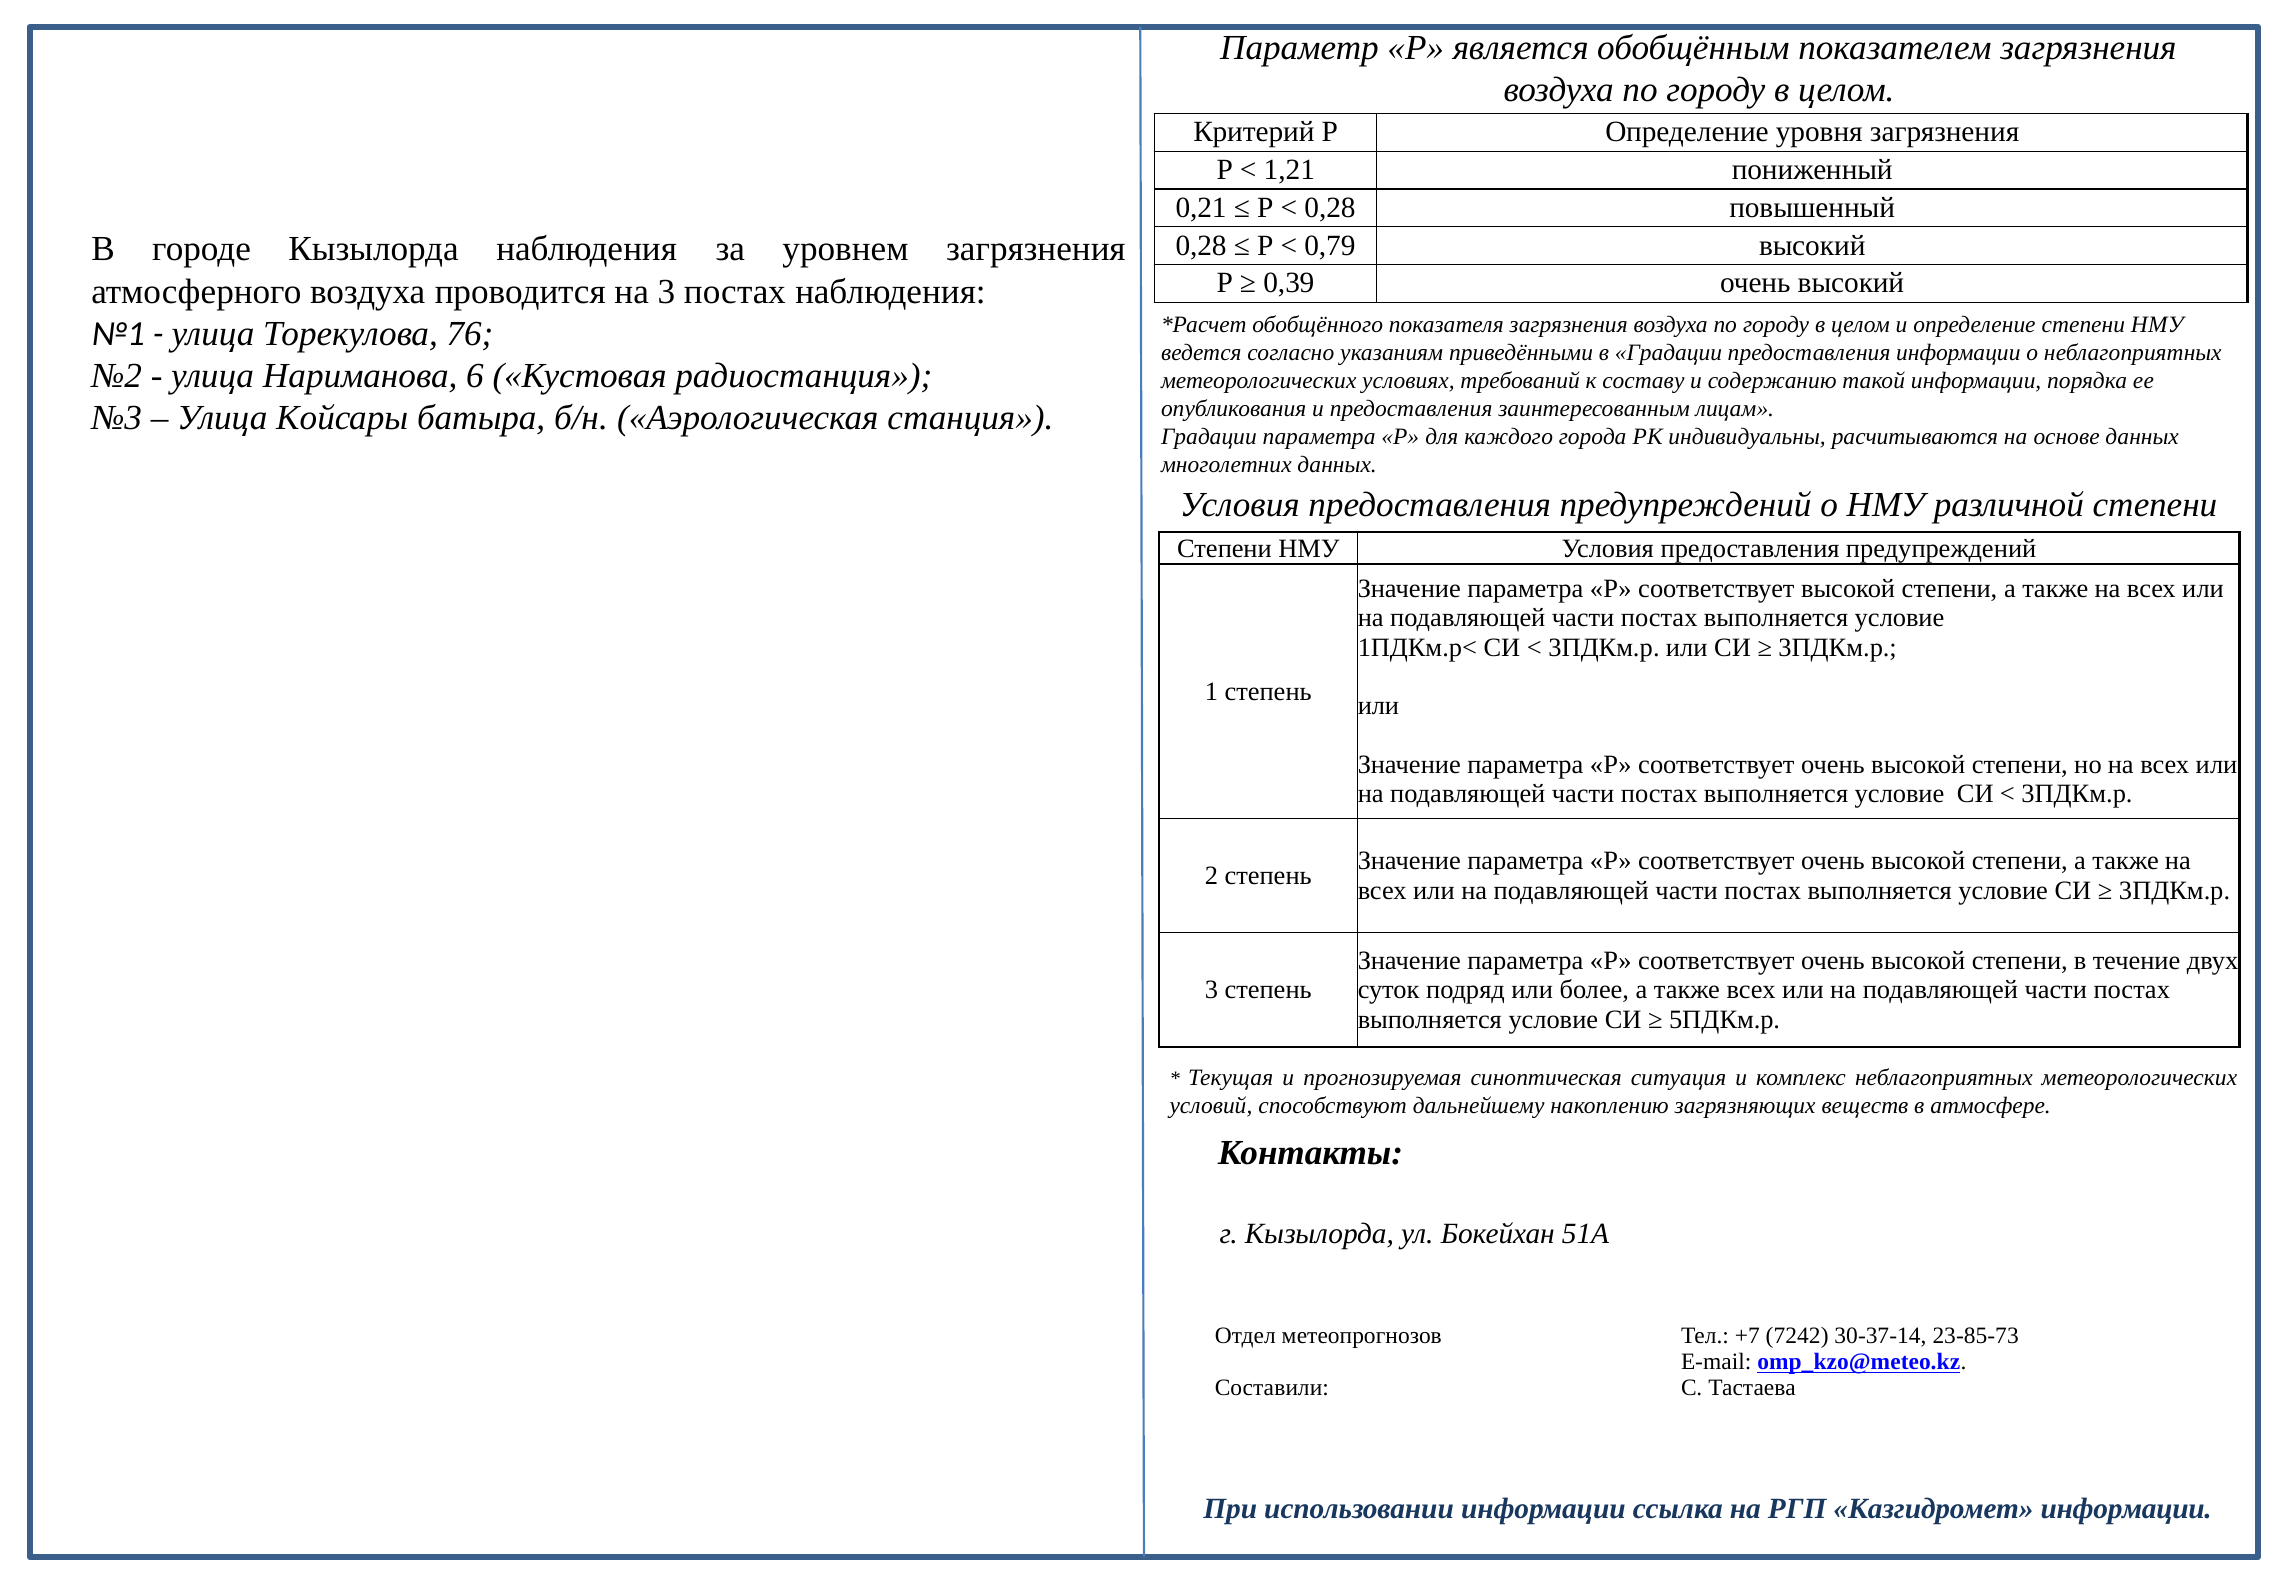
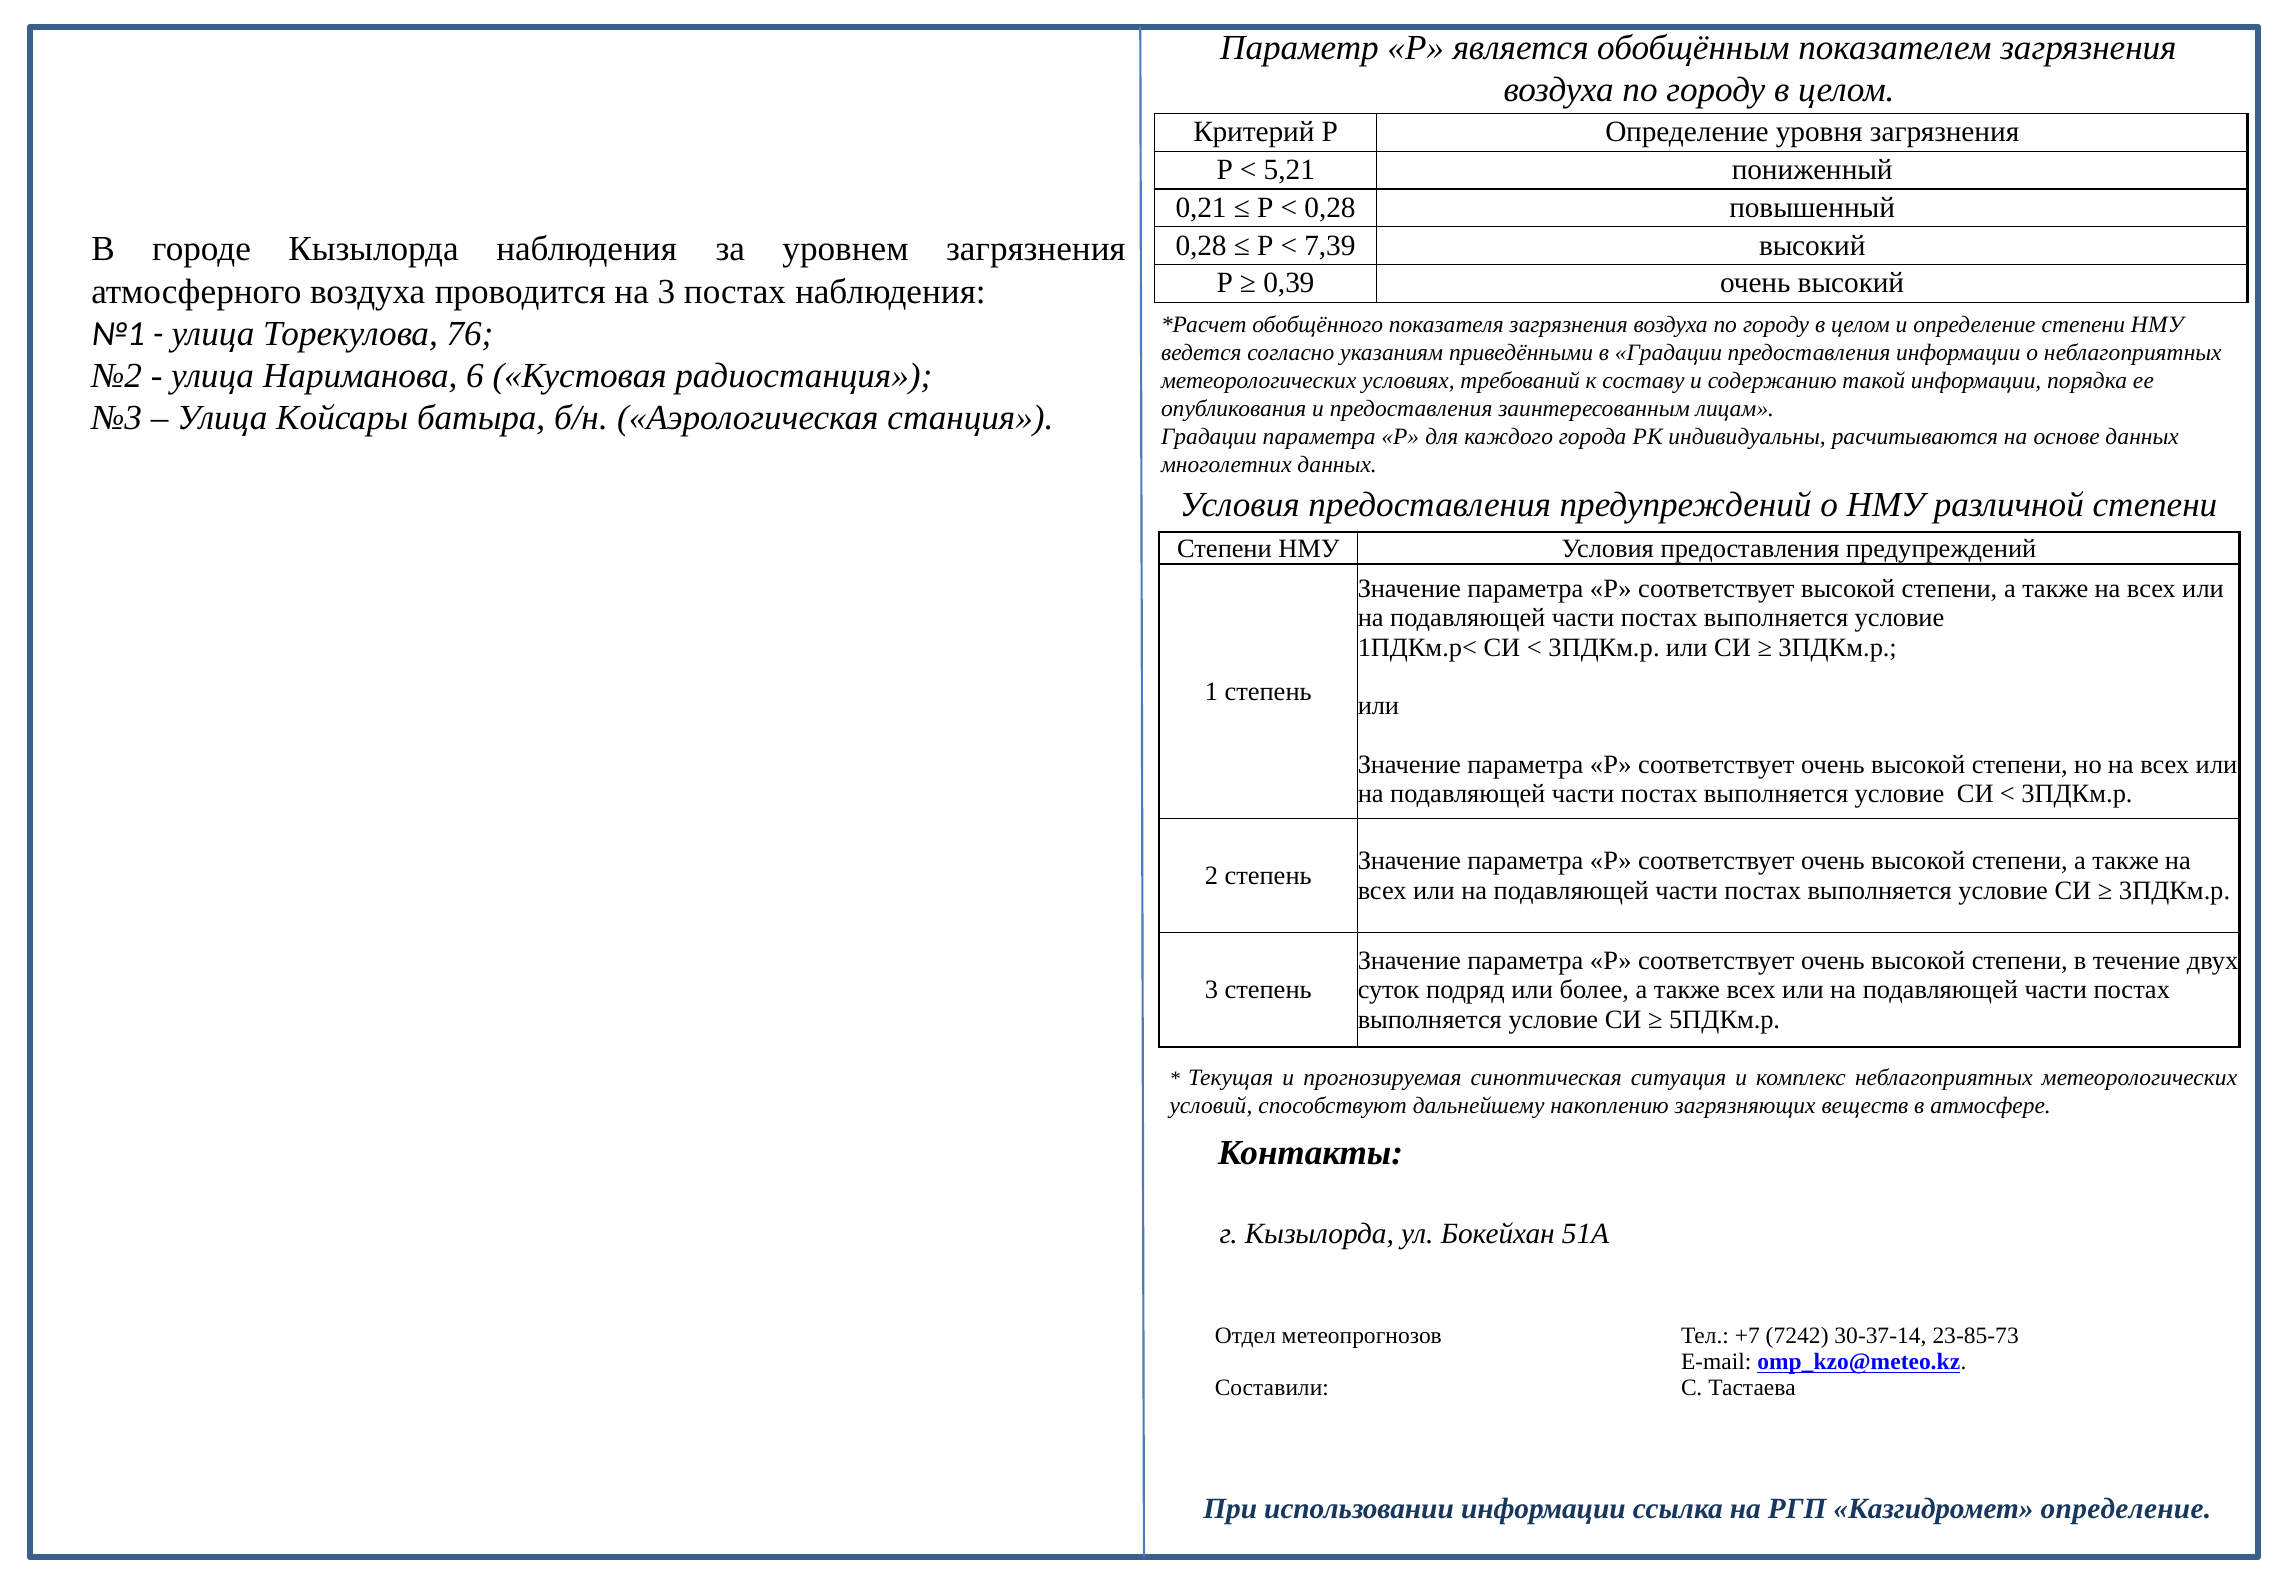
1,21: 1,21 -> 5,21
0,79: 0,79 -> 7,39
Казгидромет информации: информации -> определение
